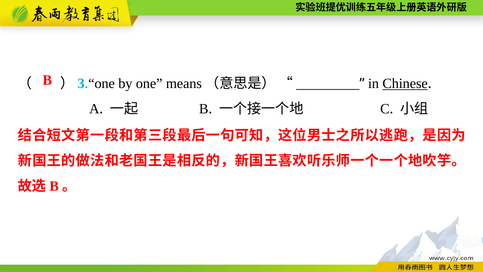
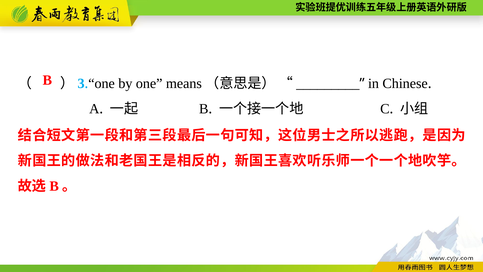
Chinese underline: present -> none
